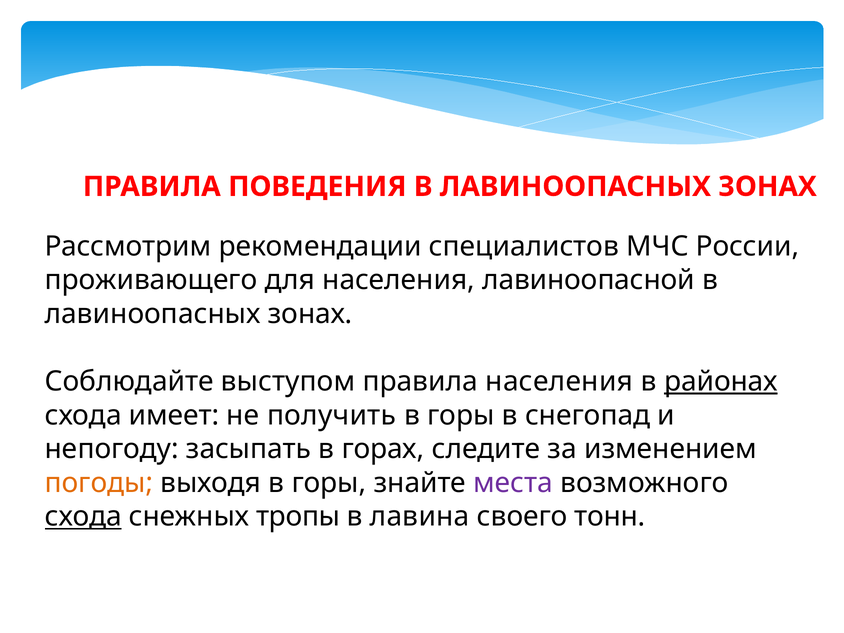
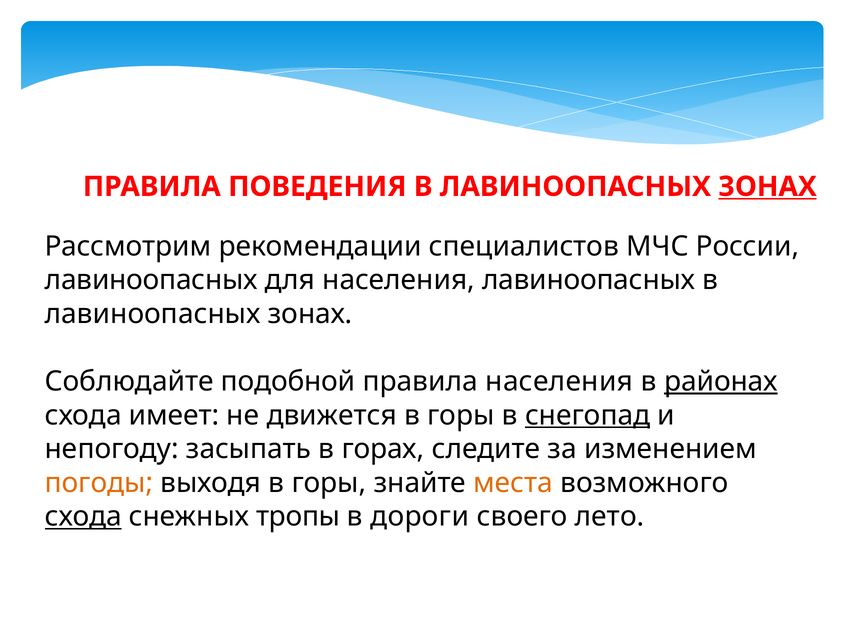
ЗОНАХ at (767, 187) underline: none -> present
проживающего at (151, 280): проживающего -> лавиноопасных
населения лавиноопасной: лавиноопасной -> лавиноопасных
выступом: выступом -> подобной
получить: получить -> движется
снегопад underline: none -> present
места colour: purple -> orange
лавина: лавина -> дороги
тонн: тонн -> лето
